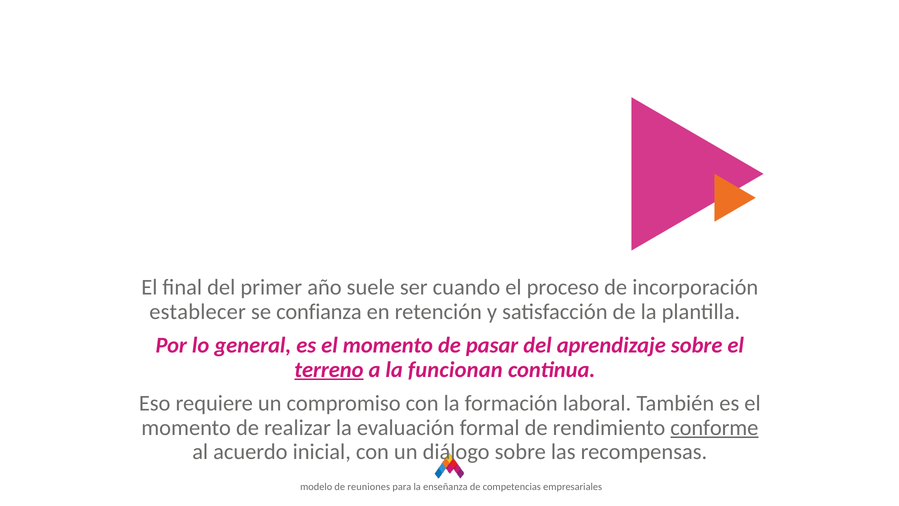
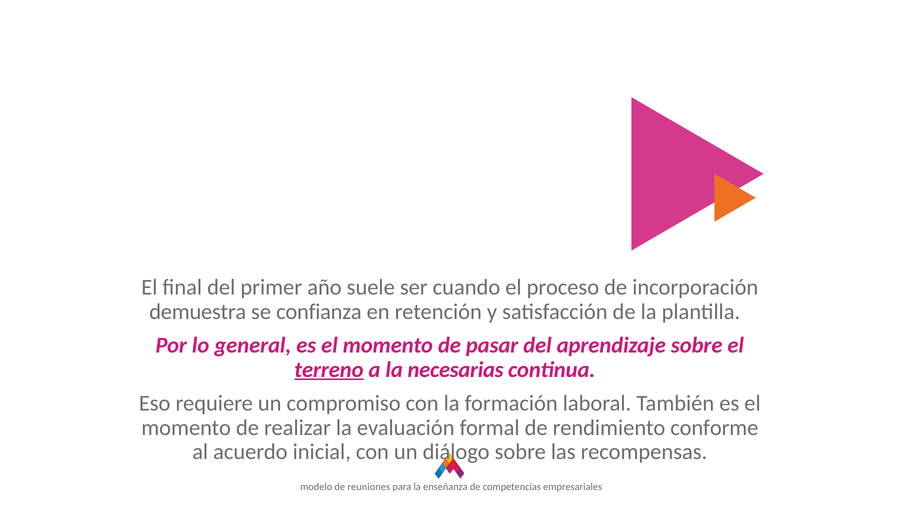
establecer: establecer -> demuestra
funcionan: funcionan -> necesarias
conforme underline: present -> none
